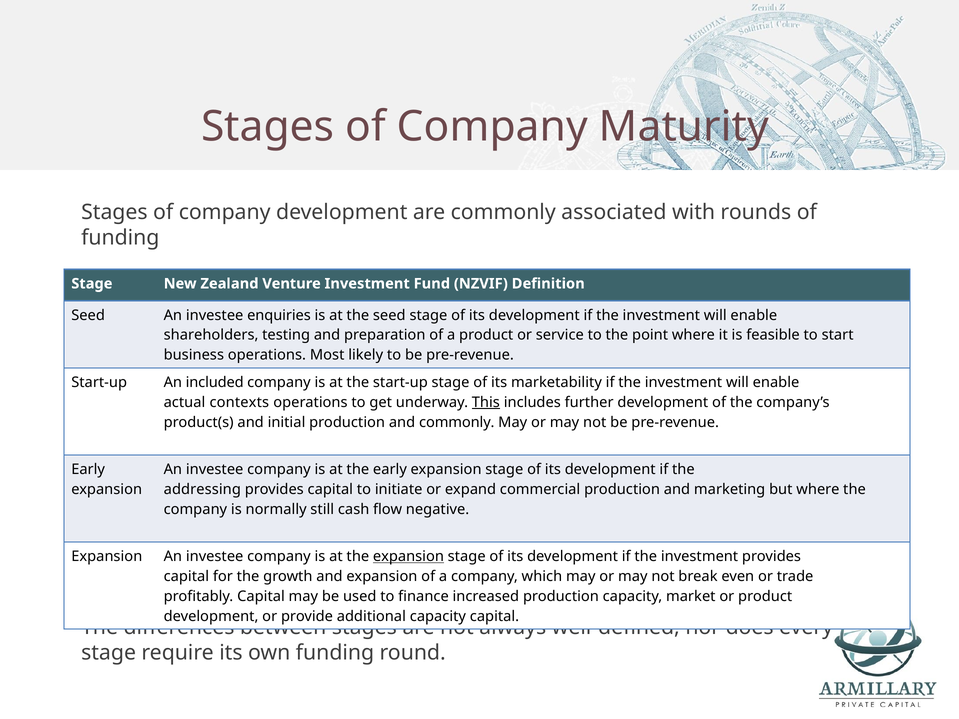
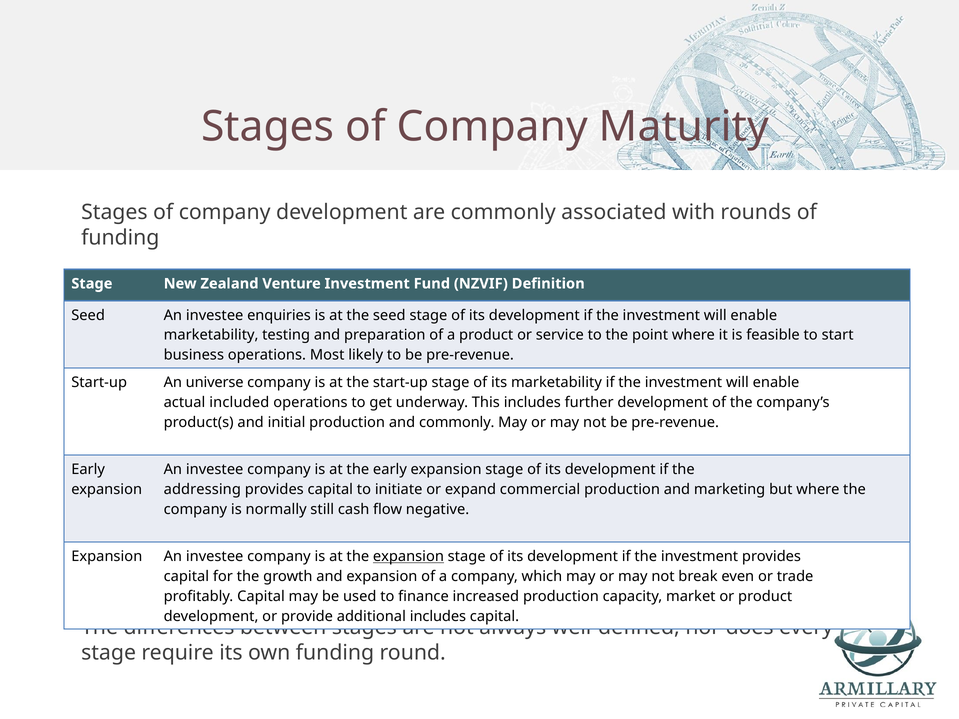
shareholders at (211, 335): shareholders -> marketability
included: included -> universe
contexts: contexts -> included
This underline: present -> none
additional capacity: capacity -> includes
